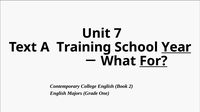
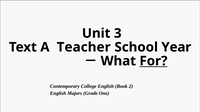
7: 7 -> 3
Training: Training -> Teacher
Year underline: present -> none
